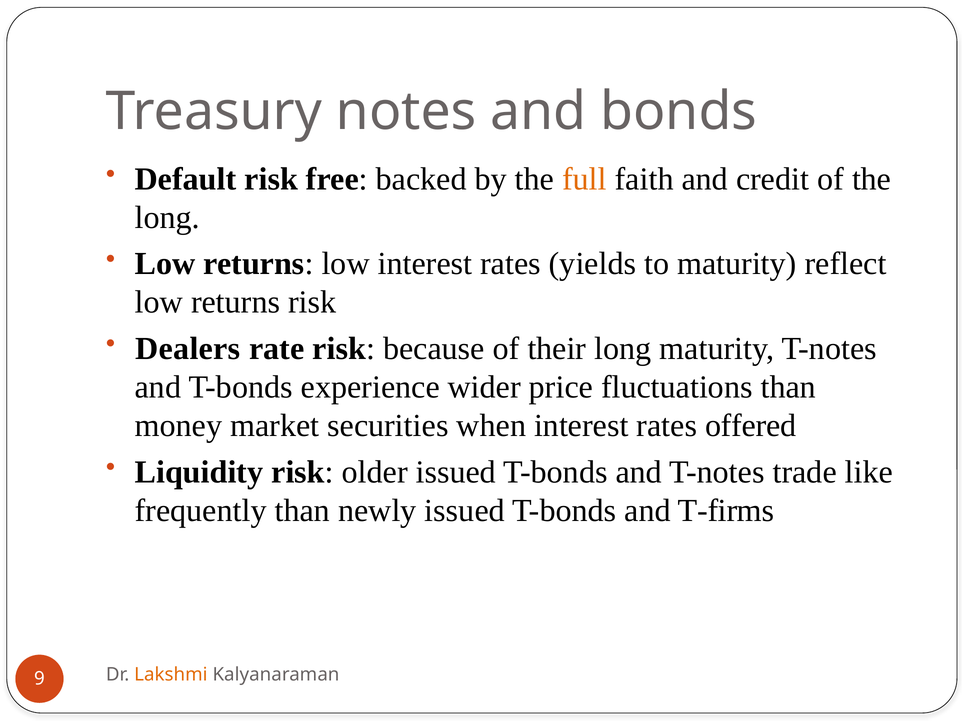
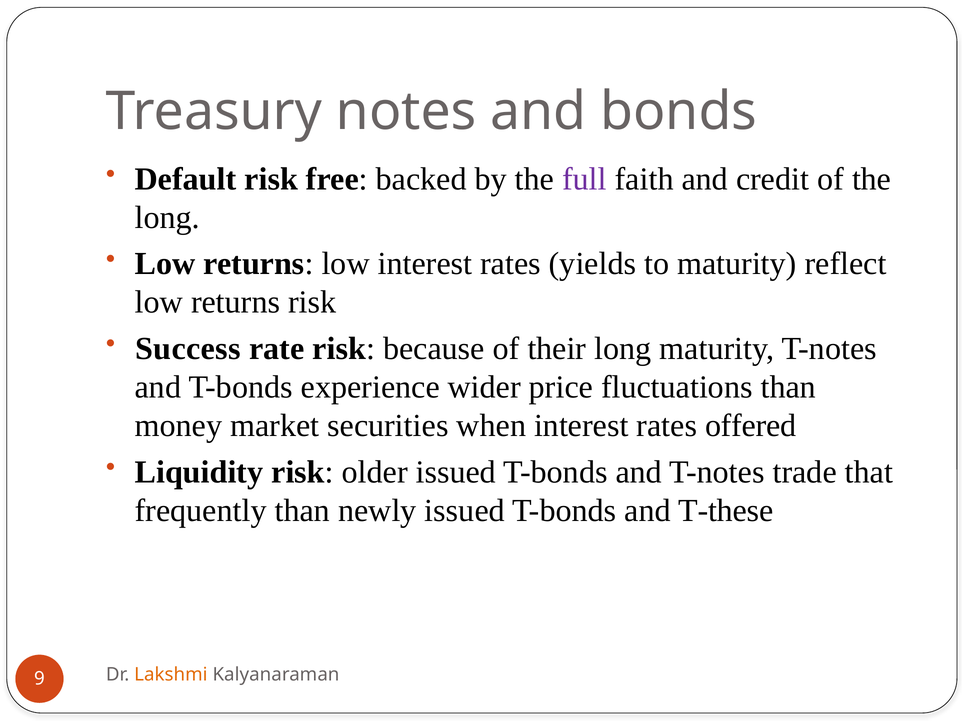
full colour: orange -> purple
Dealers: Dealers -> Success
like: like -> that
T-firms: T-firms -> T-these
